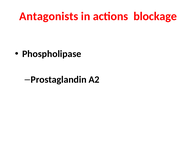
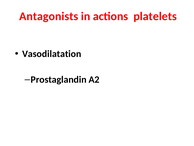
blockage: blockage -> platelets
Phospholipase: Phospholipase -> Vasodilatation
